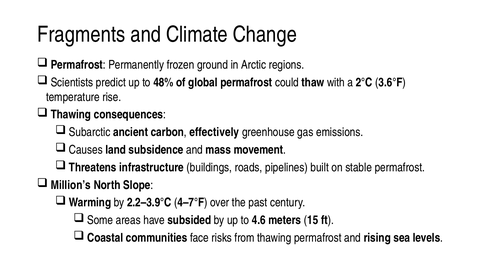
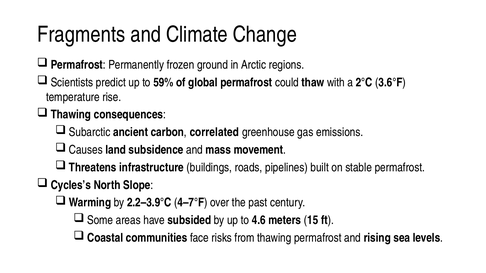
48%: 48% -> 59%
effectively: effectively -> correlated
Million’s: Million’s -> Cycles’s
